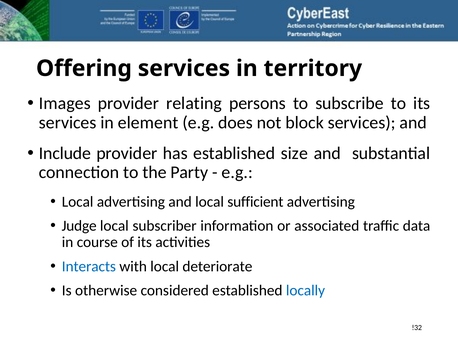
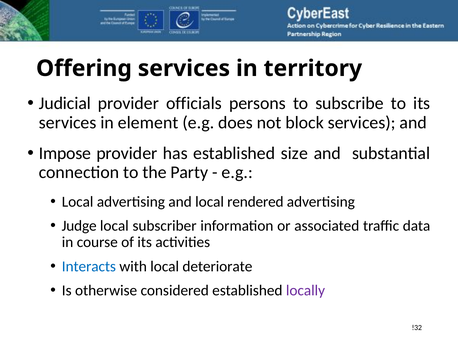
Images: Images -> Judicial
relating: relating -> officials
Include: Include -> Impose
sufficient: sufficient -> rendered
locally colour: blue -> purple
